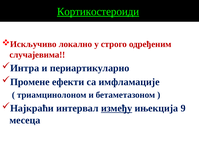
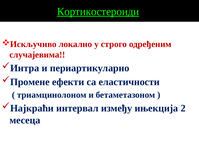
имфламације: имфламације -> еластичности
између underline: present -> none
9: 9 -> 2
